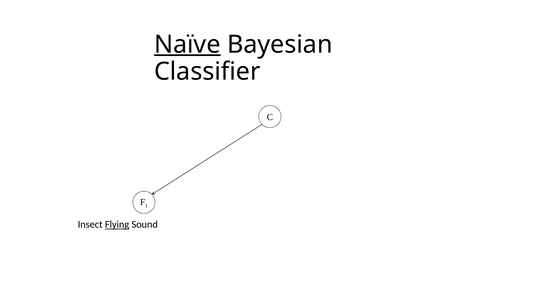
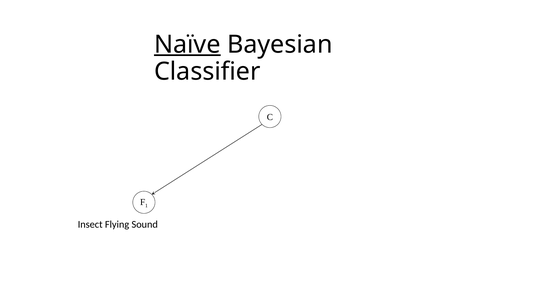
Flying underline: present -> none
